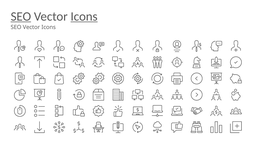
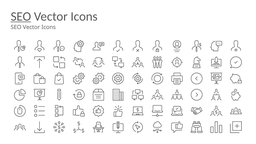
Icons at (84, 16) underline: present -> none
